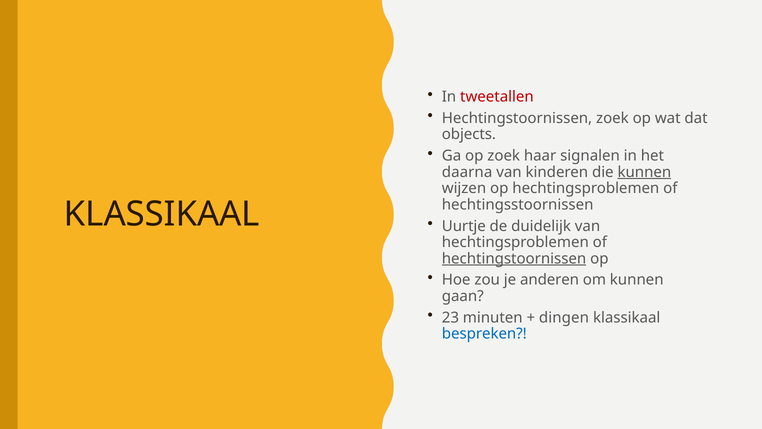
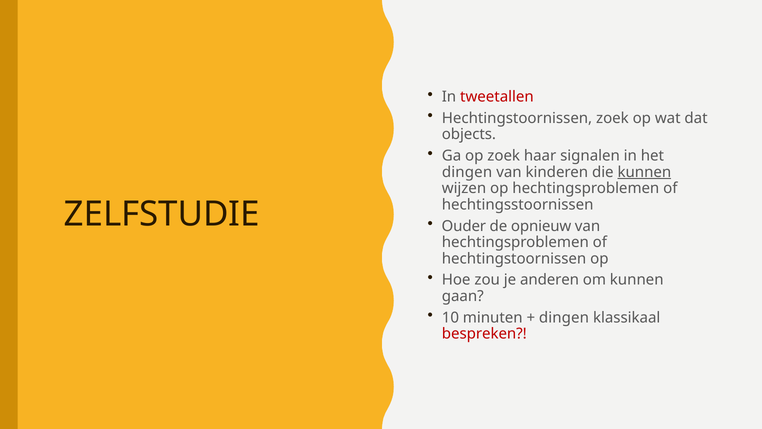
daarna at (467, 172): daarna -> dingen
KLASSIKAAL at (162, 214): KLASSIKAAL -> ZELFSTUDIE
Uurtje: Uurtje -> Ouder
duidelijk: duidelijk -> opnieuw
hechtingstoornissen at (514, 258) underline: present -> none
23: 23 -> 10
bespreken colour: blue -> red
